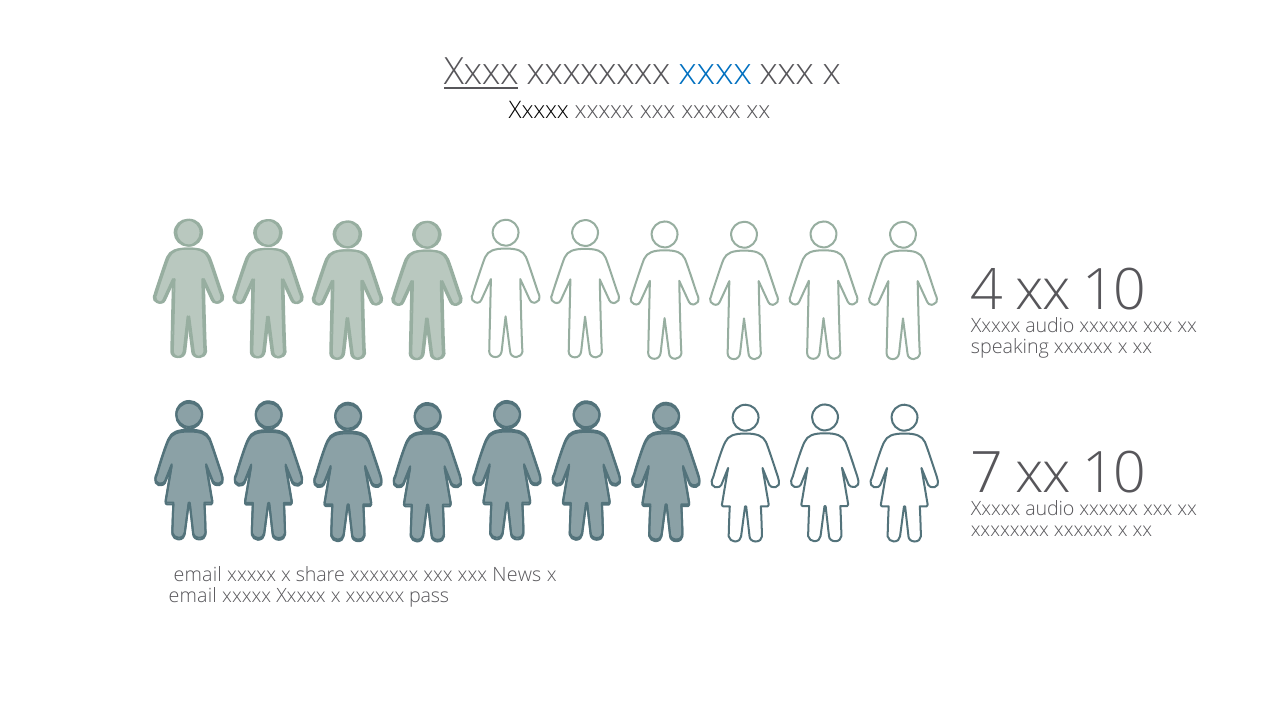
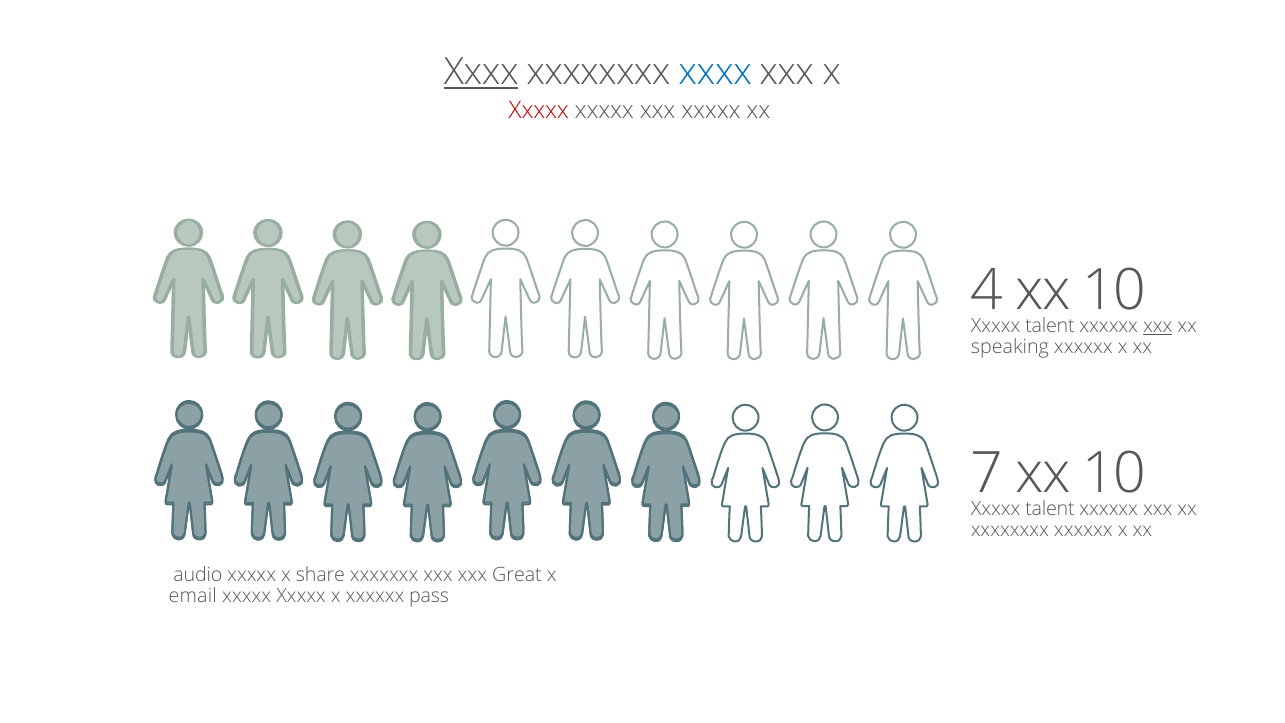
Xxxxx at (539, 110) colour: black -> red
audio at (1050, 326): audio -> talent
xxx at (1158, 326) underline: none -> present
audio at (1050, 509): audio -> talent
email at (198, 574): email -> audio
News: News -> Great
